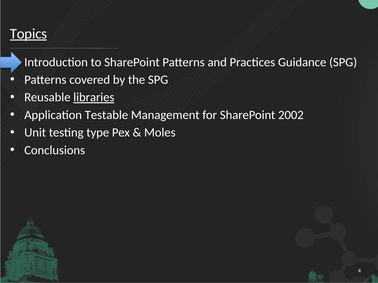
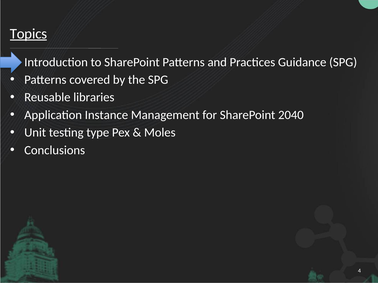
libraries underline: present -> none
Testable: Testable -> Instance
2002: 2002 -> 2040
